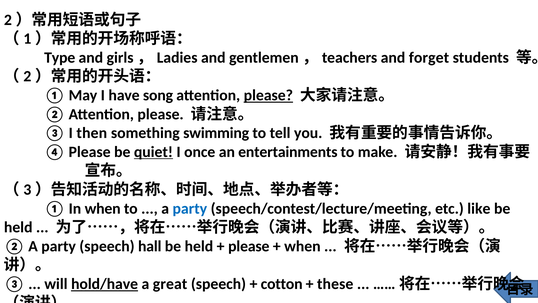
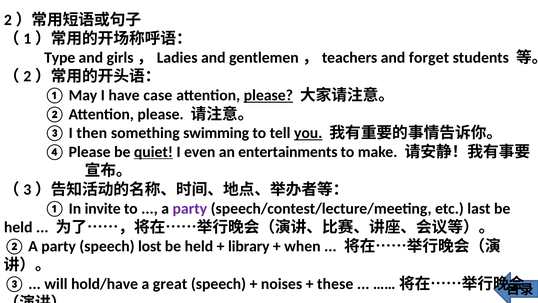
song: song -> case
you underline: none -> present
once: once -> even
In when: when -> invite
party at (190, 208) colour: blue -> purple
like: like -> last
hall: hall -> lost
please at (249, 246): please -> library
hold/have underline: present -> none
cotton: cotton -> noises
